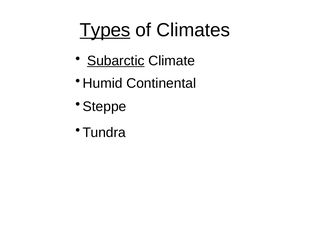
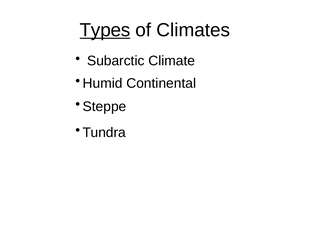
Subarctic underline: present -> none
